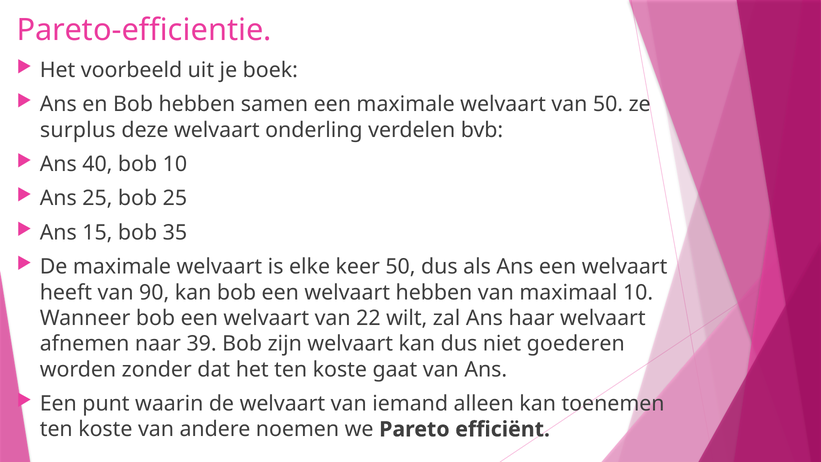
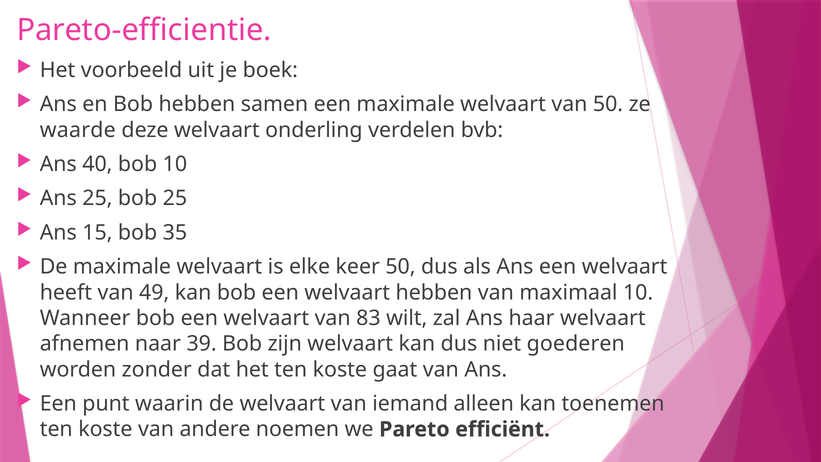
surplus: surplus -> waarde
90: 90 -> 49
22: 22 -> 83
